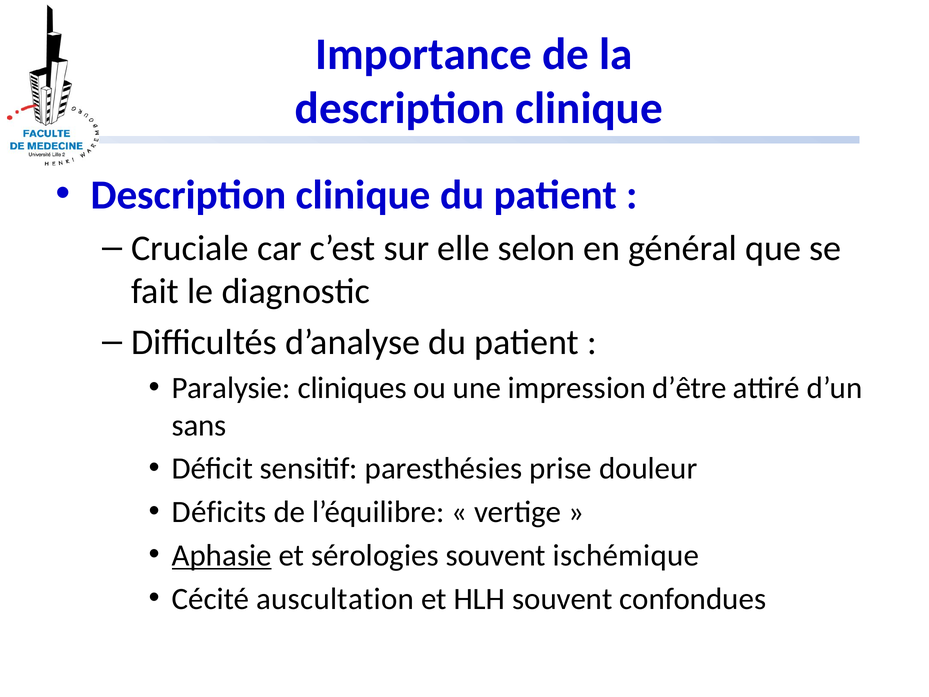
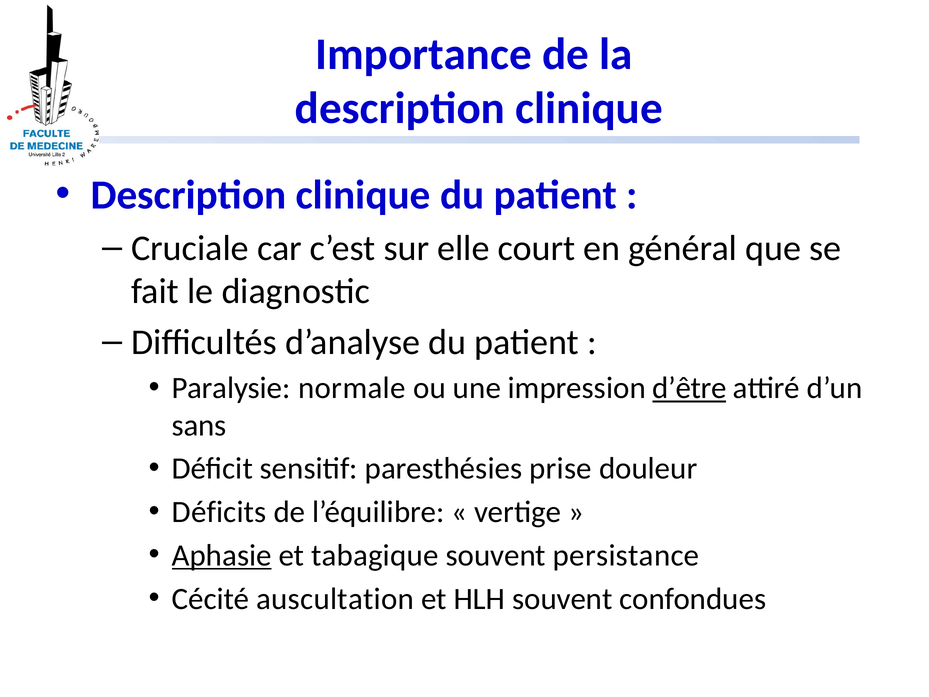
selon: selon -> court
cliniques: cliniques -> normale
d’être underline: none -> present
sérologies: sérologies -> tabagique
ischémique: ischémique -> persistance
